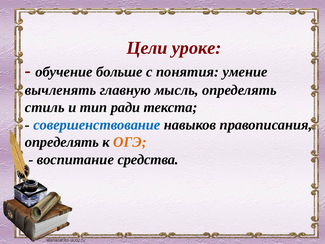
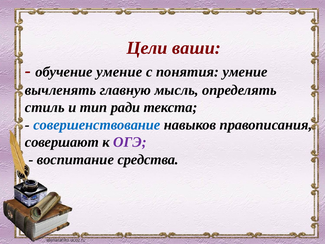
уроке: уроке -> ваши
обучение больше: больше -> умение
определять at (62, 142): определять -> совершают
ОГЭ colour: orange -> purple
